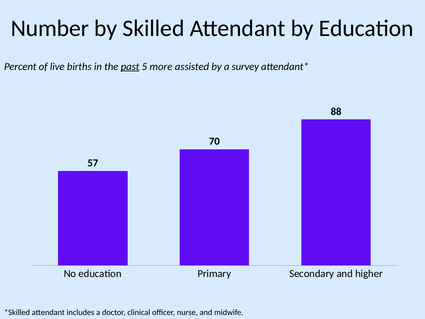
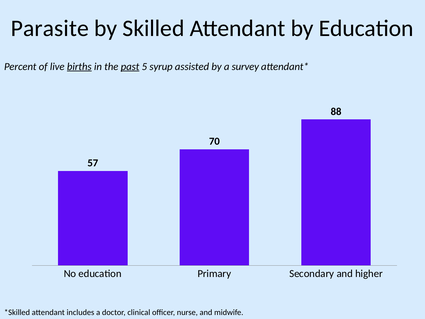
Number: Number -> Parasite
births underline: none -> present
more: more -> syrup
